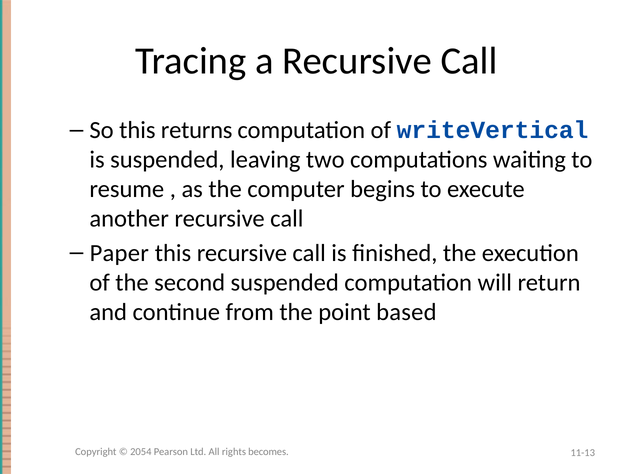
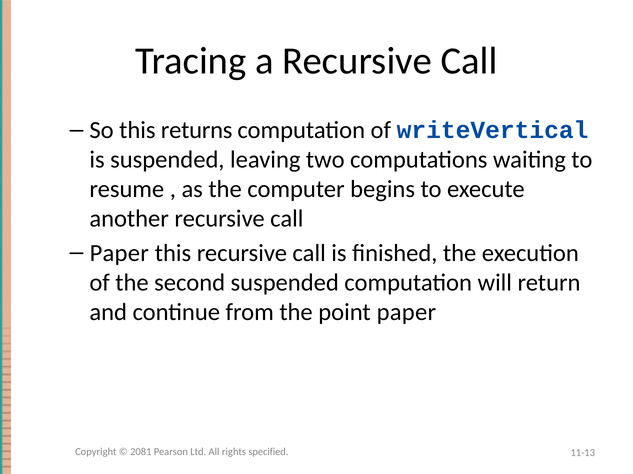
point based: based -> paper
2054: 2054 -> 2081
becomes: becomes -> specified
